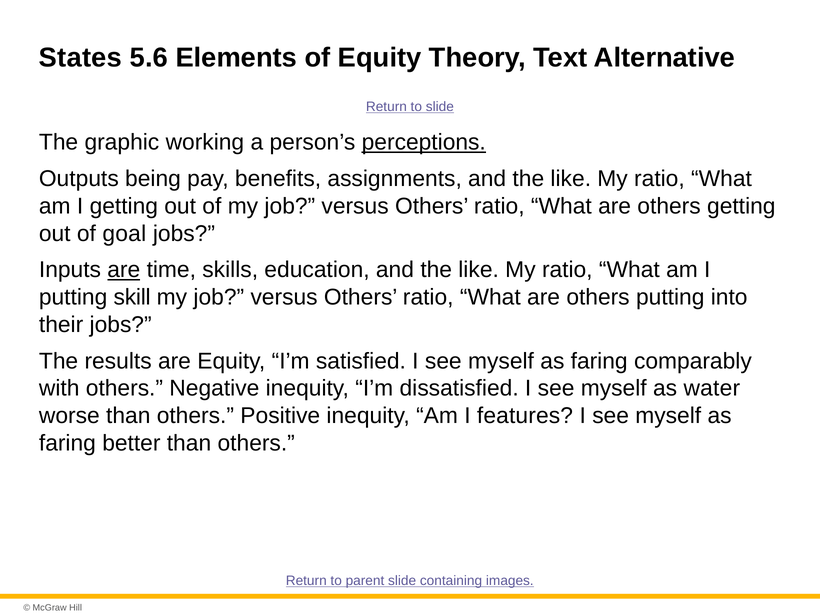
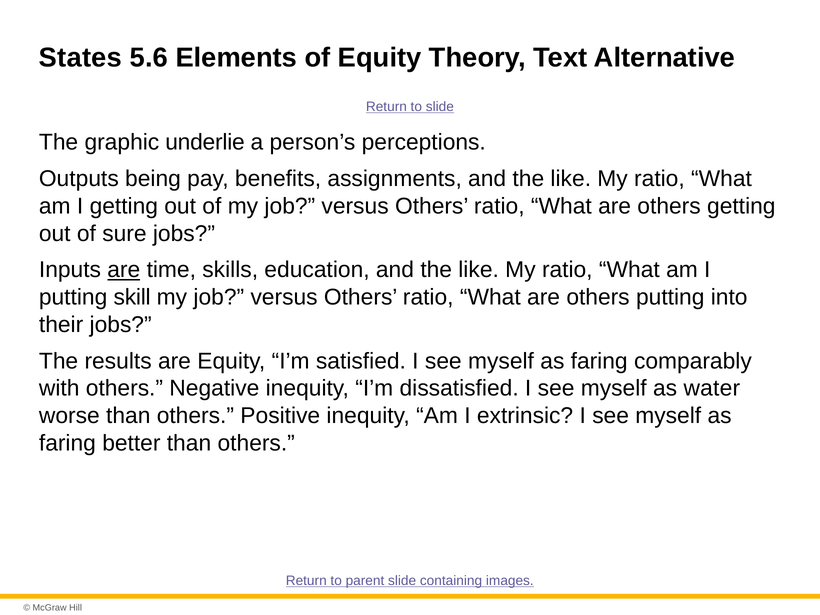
working: working -> underlie
perceptions underline: present -> none
goal: goal -> sure
features: features -> extrinsic
